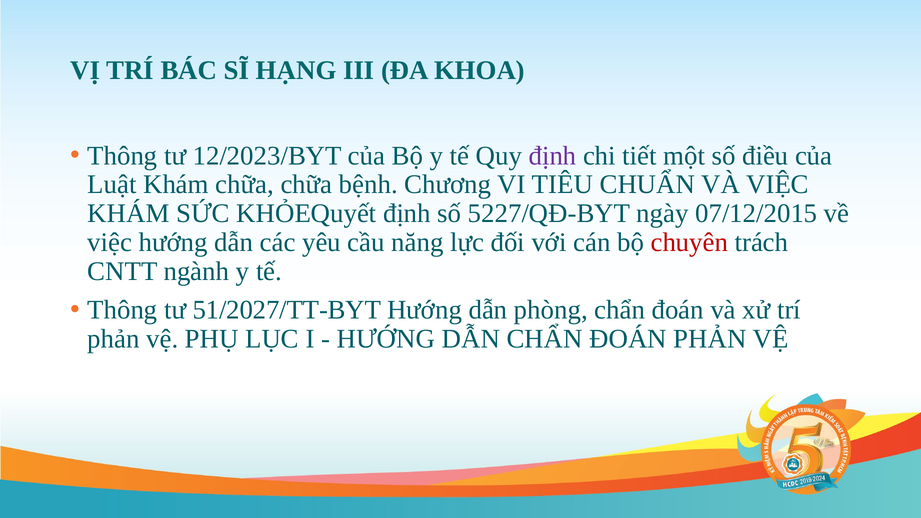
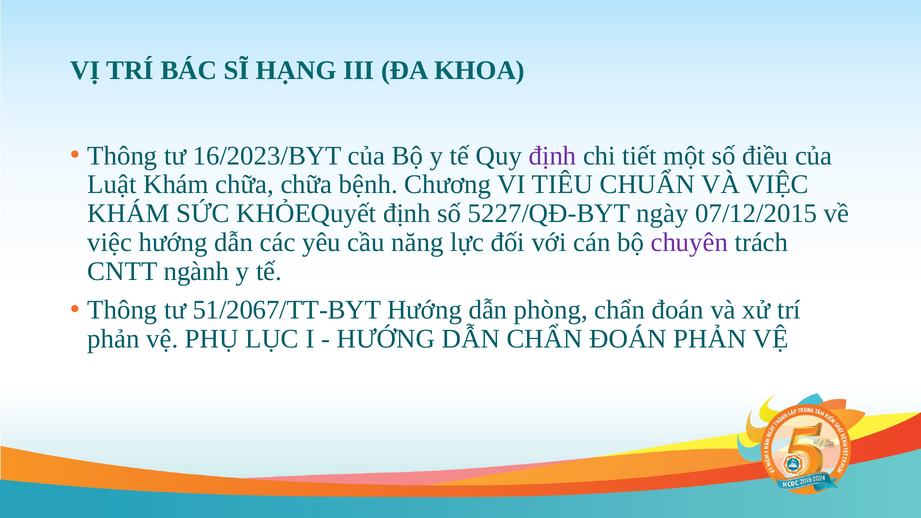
12/2023/BYT: 12/2023/BYT -> 16/2023/BYT
chuyên colour: red -> purple
51/2027/TT-BYT: 51/2027/TT-BYT -> 51/2067/TT-BYT
